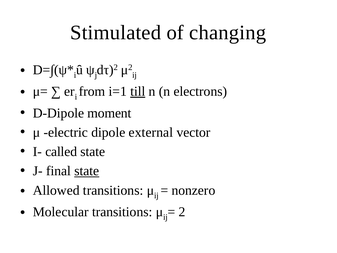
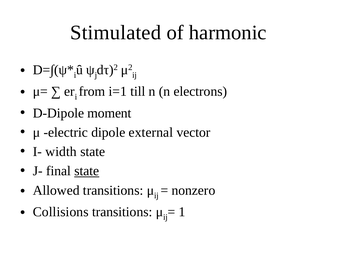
changing: changing -> harmonic
till underline: present -> none
called: called -> width
Molecular: Molecular -> Collisions
2: 2 -> 1
